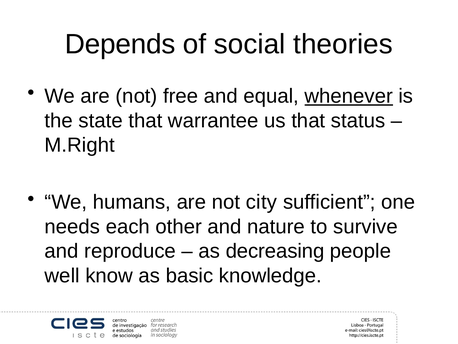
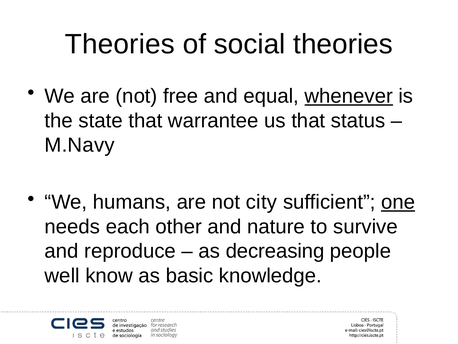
Depends at (120, 44): Depends -> Theories
M.Right: M.Right -> M.Navy
one underline: none -> present
